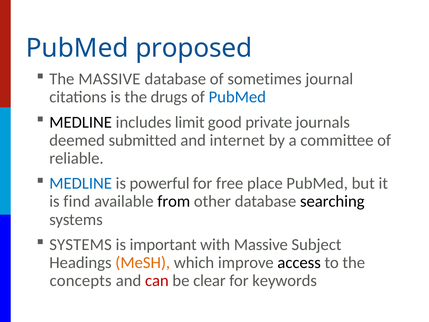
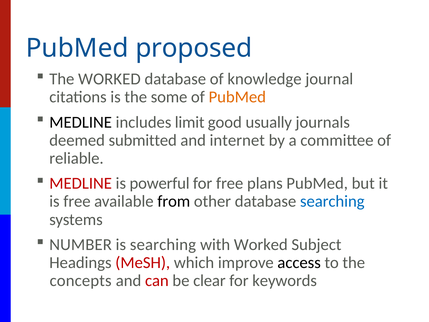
The MASSIVE: MASSIVE -> WORKED
sometimes: sometimes -> knowledge
drugs: drugs -> some
PubMed at (237, 97) colour: blue -> orange
private: private -> usually
MEDLINE at (81, 183) colour: blue -> red
place: place -> plans
is find: find -> free
searching at (332, 201) colour: black -> blue
SYSTEMS at (81, 244): SYSTEMS -> NUMBER
is important: important -> searching
with Massive: Massive -> Worked
MeSH colour: orange -> red
